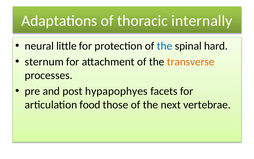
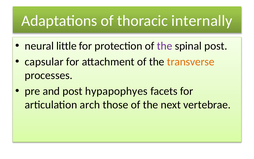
the at (165, 46) colour: blue -> purple
spinal hard: hard -> post
sternum: sternum -> capsular
food: food -> arch
